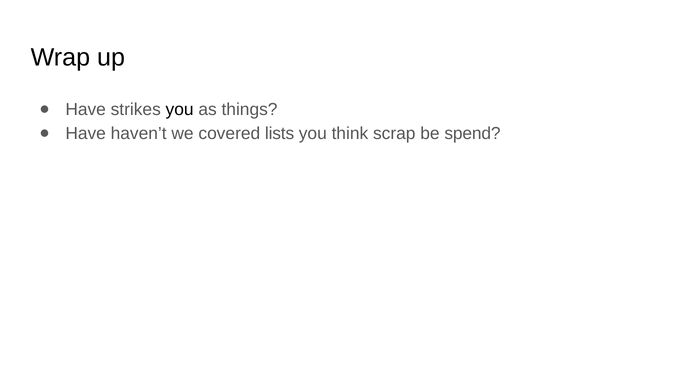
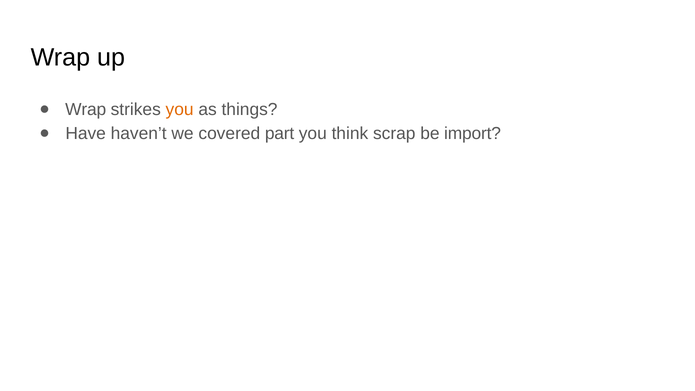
Have at (86, 109): Have -> Wrap
you at (180, 109) colour: black -> orange
lists: lists -> part
spend: spend -> import
